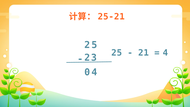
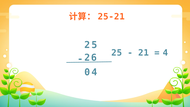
3: 3 -> 6
